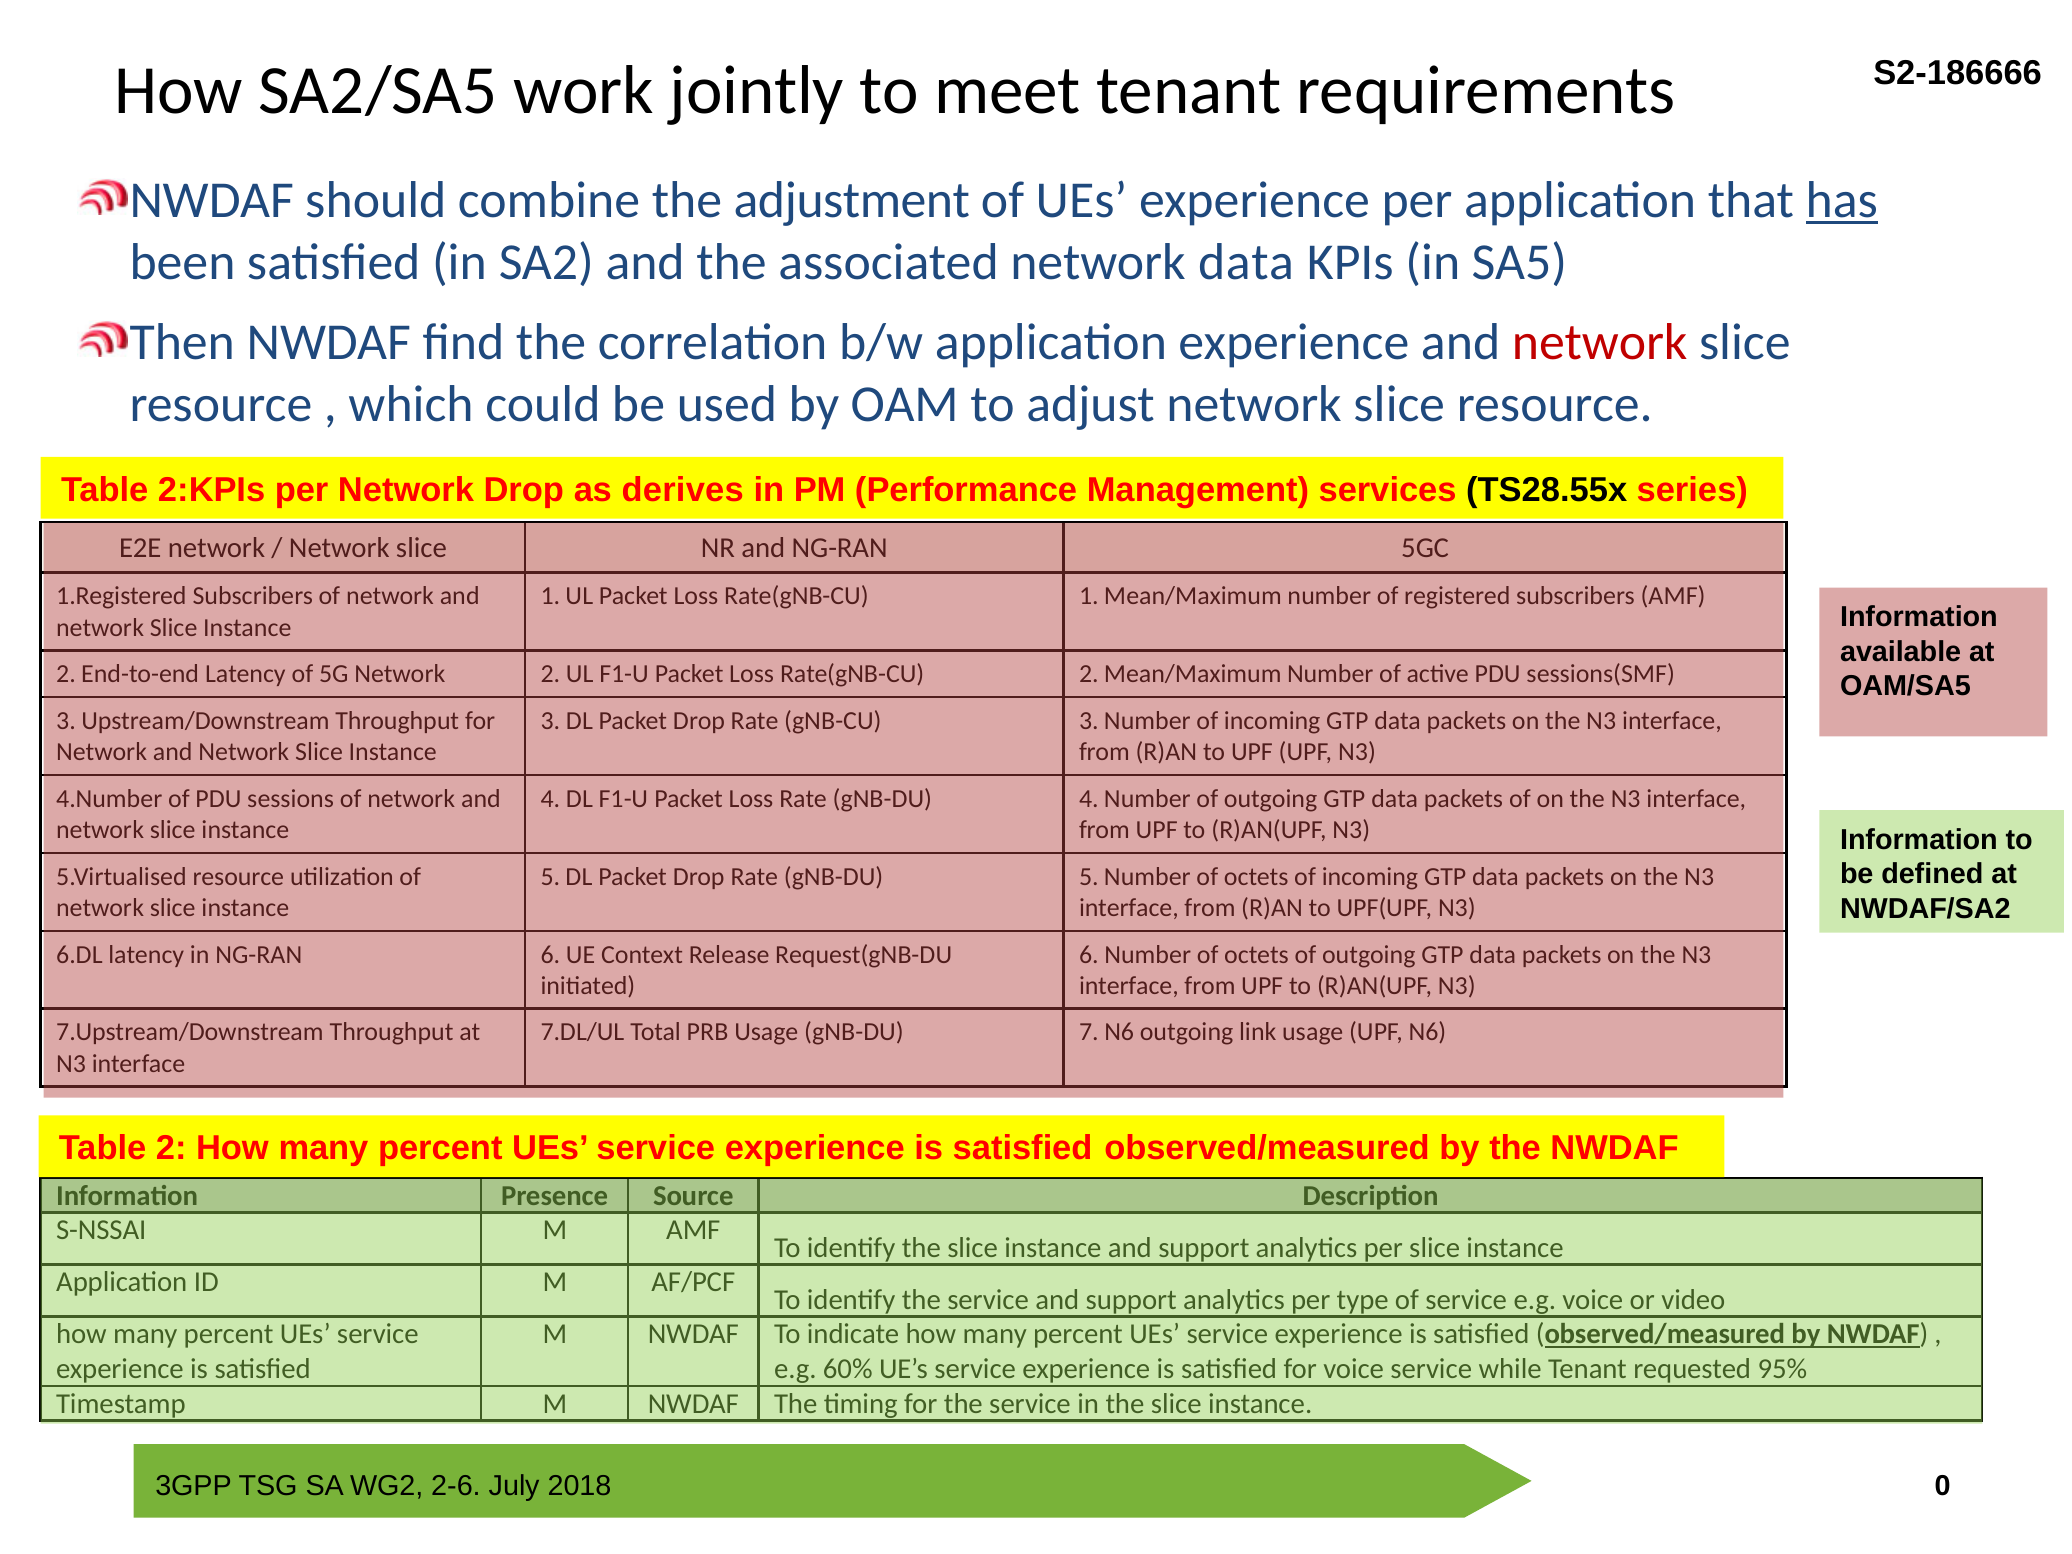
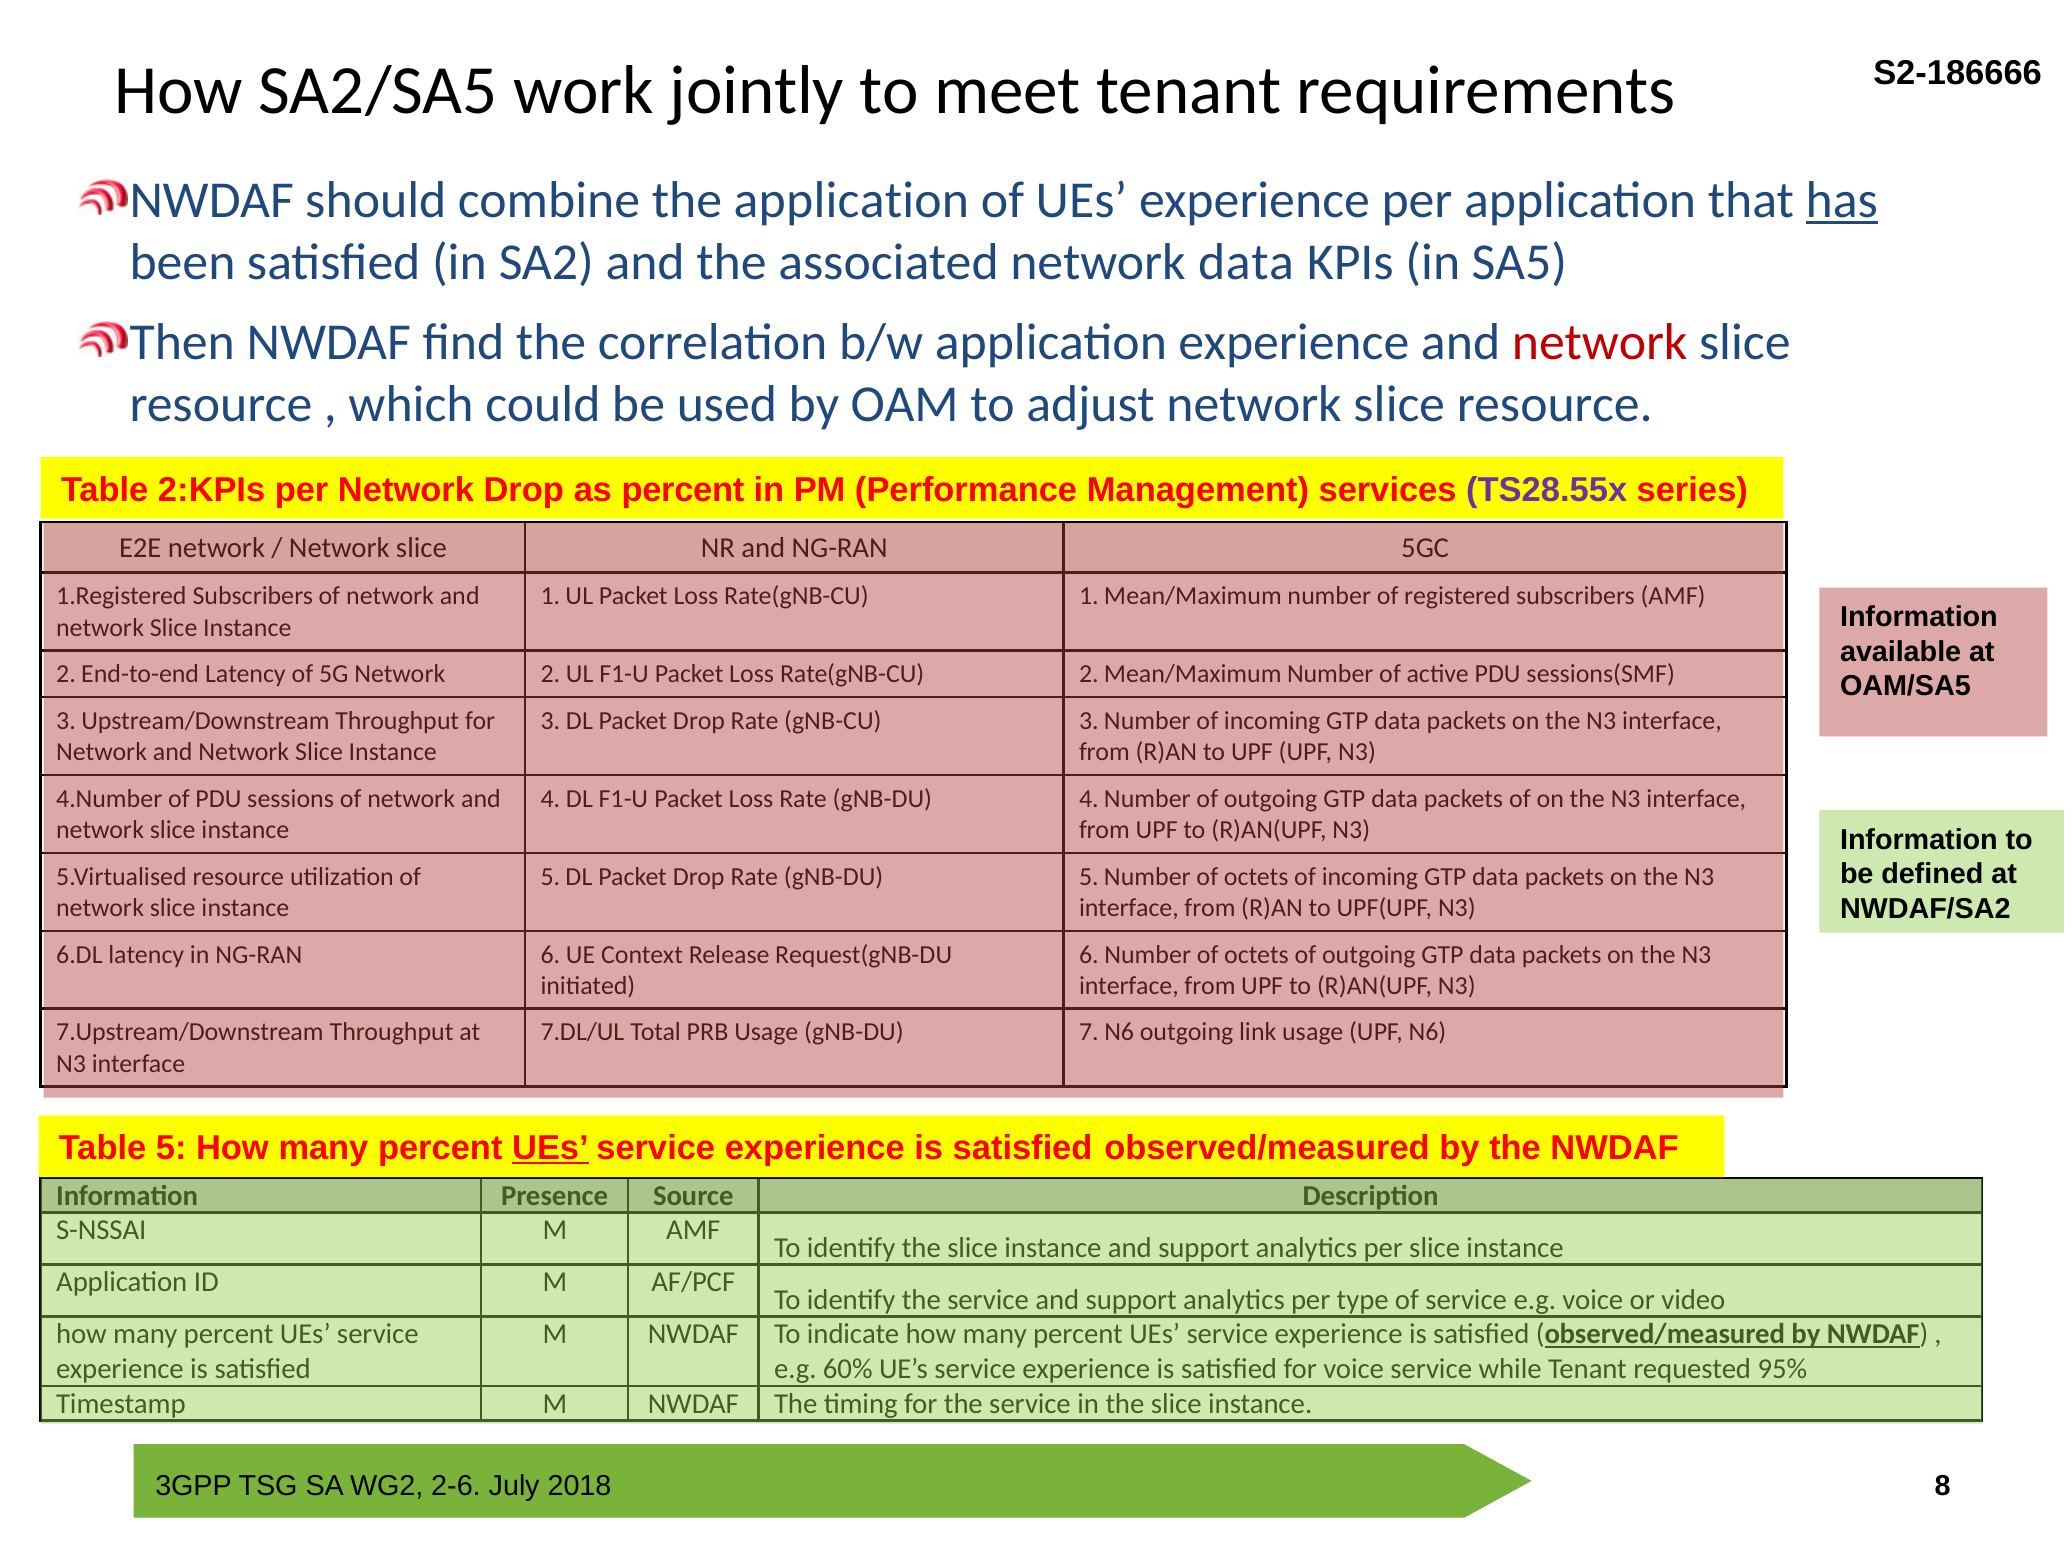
the adjustment: adjustment -> application
as derives: derives -> percent
TS28.55x colour: black -> purple
Table 2: 2 -> 5
UEs at (550, 1149) underline: none -> present
0: 0 -> 8
